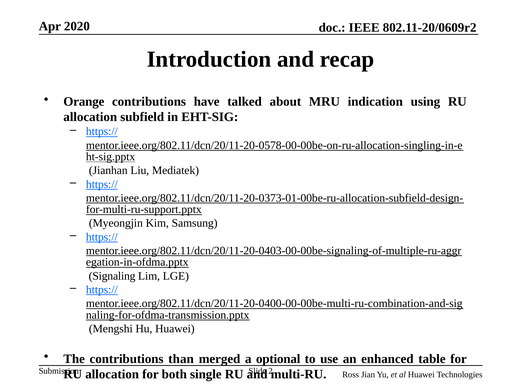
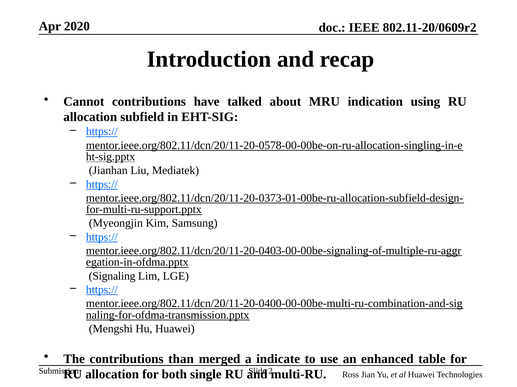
Orange: Orange -> Cannot
optional: optional -> indicate
